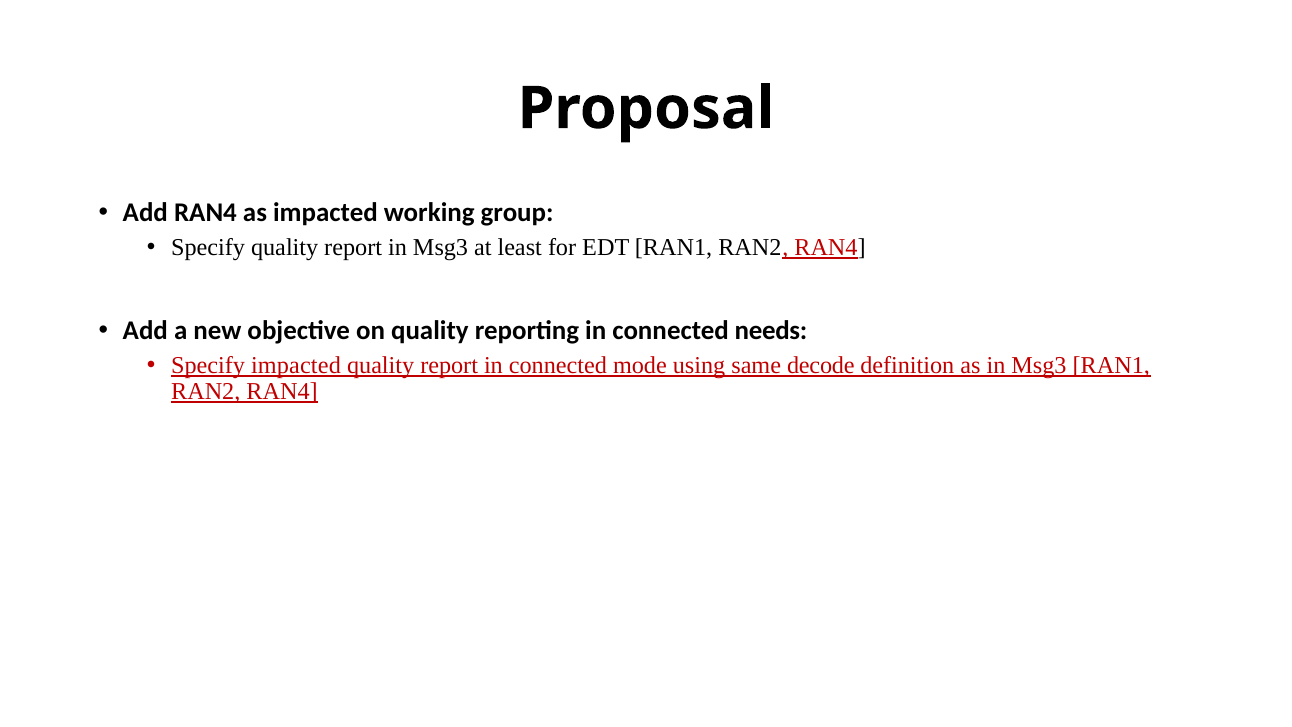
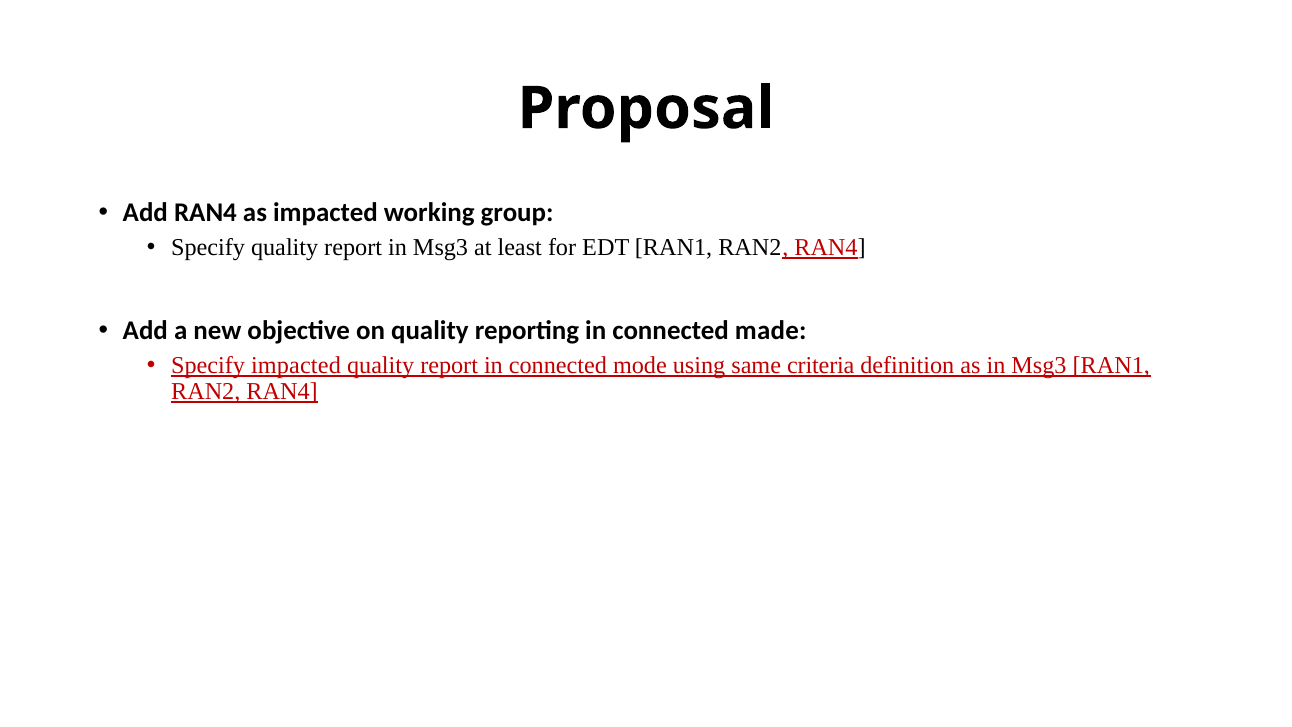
needs: needs -> made
decode: decode -> criteria
